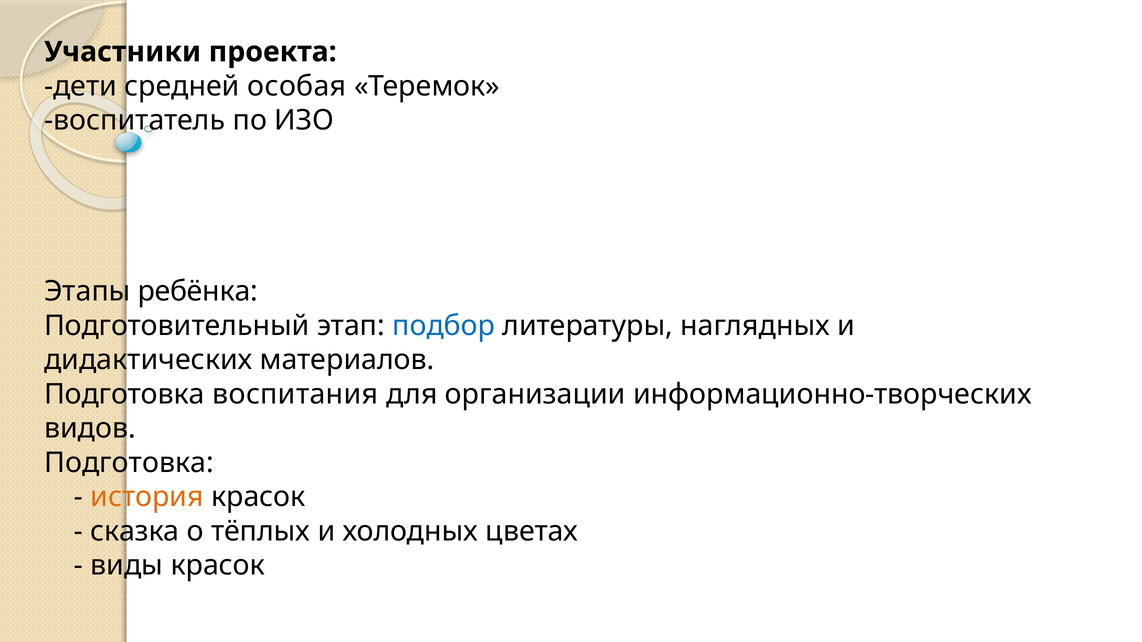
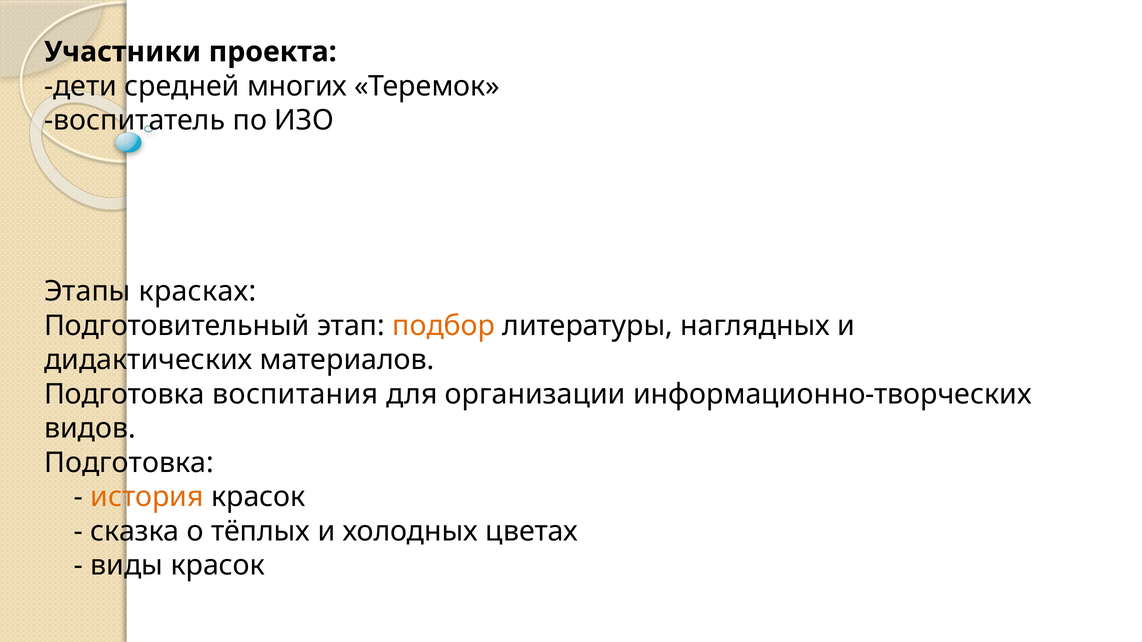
особая: особая -> многих
ребёнка: ребёнка -> красках
подбор colour: blue -> orange
